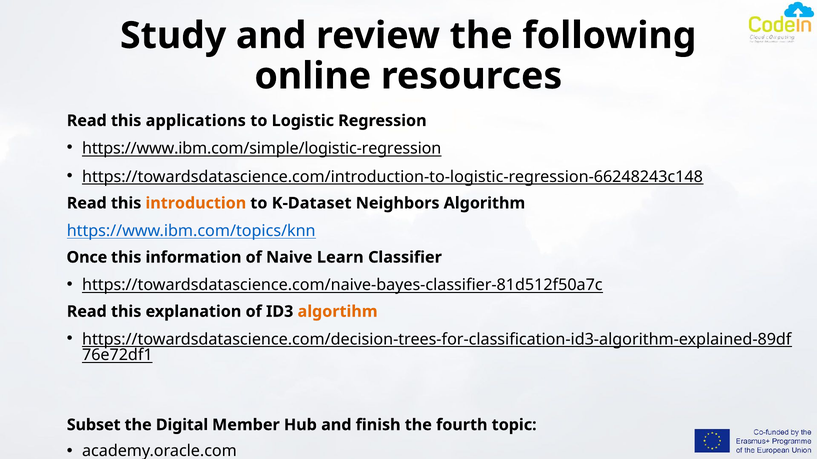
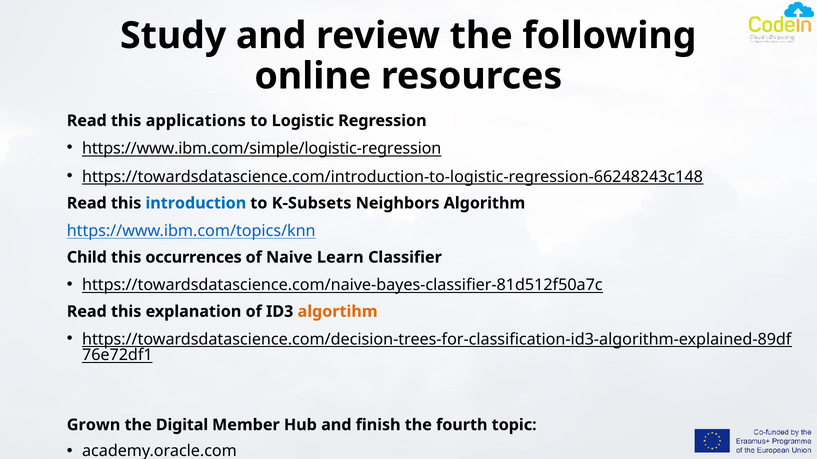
introduction colour: orange -> blue
K-Dataset: K-Dataset -> K-Subsets
Once: Once -> Child
information: information -> occurrences
Subset: Subset -> Grown
